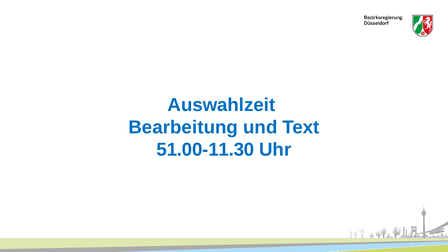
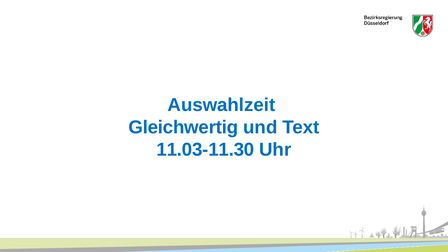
Bearbeitung: Bearbeitung -> Gleichwertig
51.00-11.30: 51.00-11.30 -> 11.03-11.30
